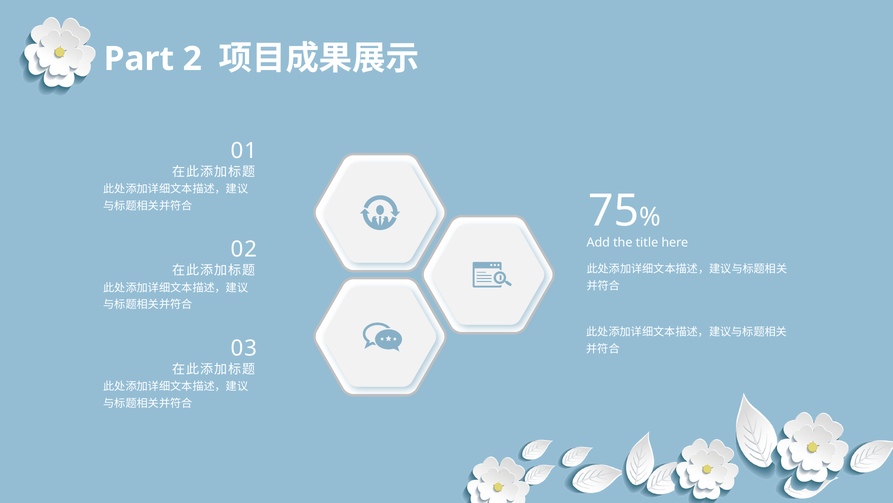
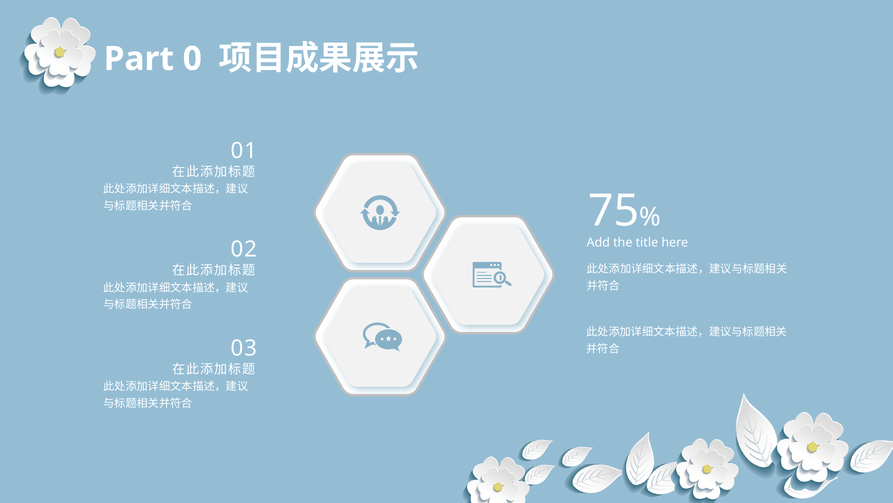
2: 2 -> 0
